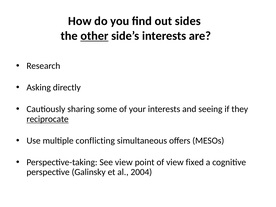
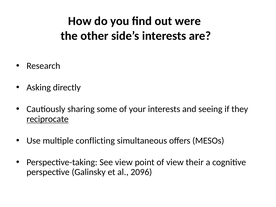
sides: sides -> were
other underline: present -> none
fixed: fixed -> their
2004: 2004 -> 2096
